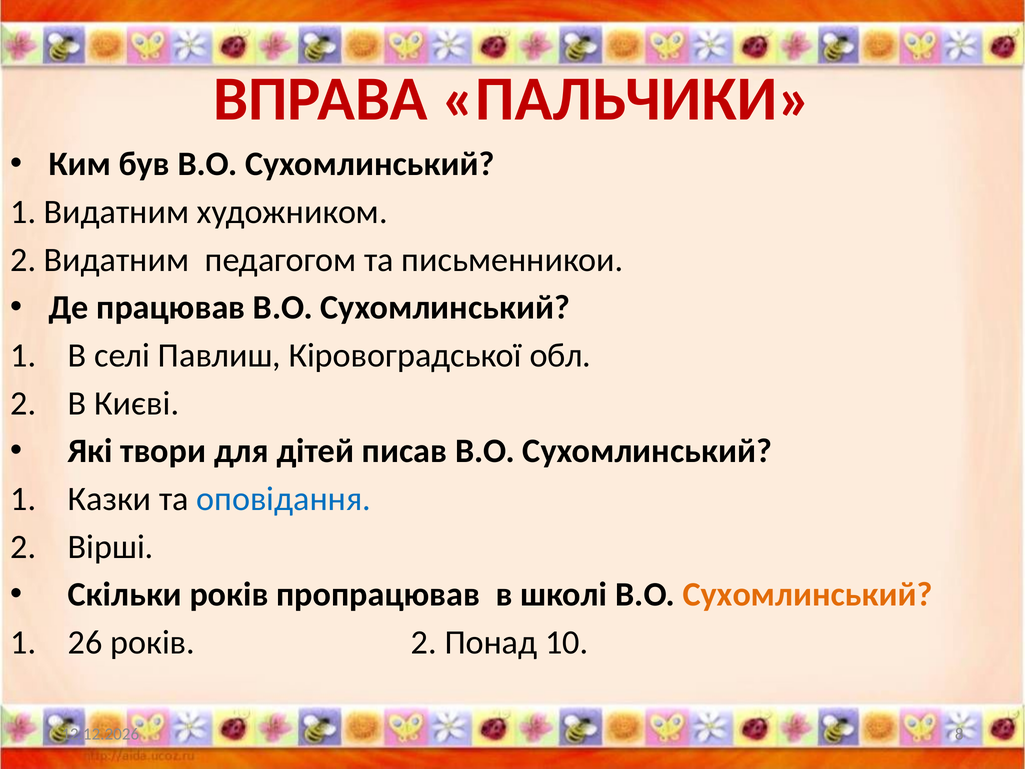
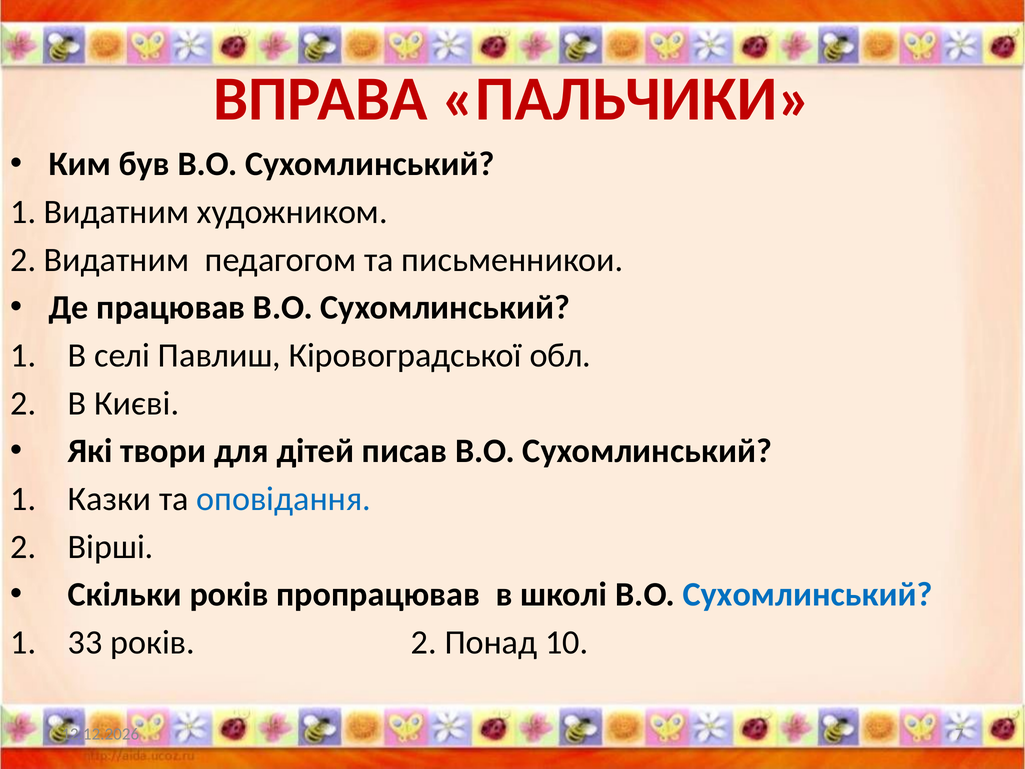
Сухомлинський at (808, 595) colour: orange -> blue
26: 26 -> 33
8: 8 -> 7
